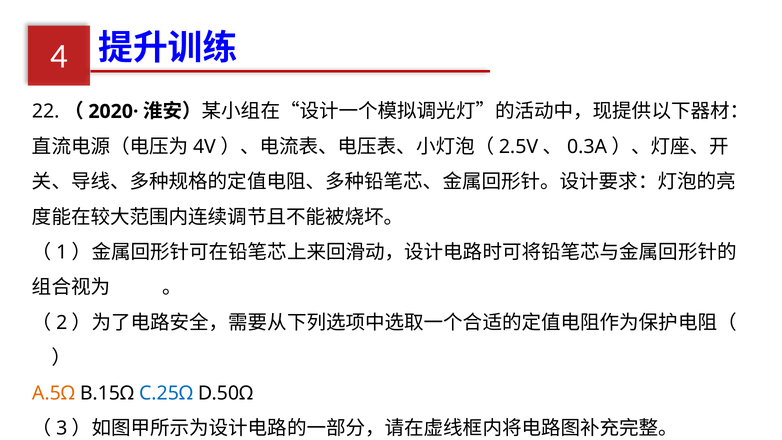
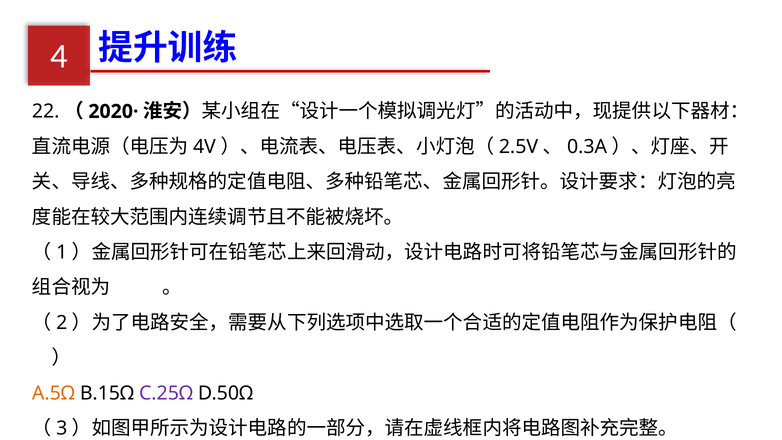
C.25Ω colour: blue -> purple
